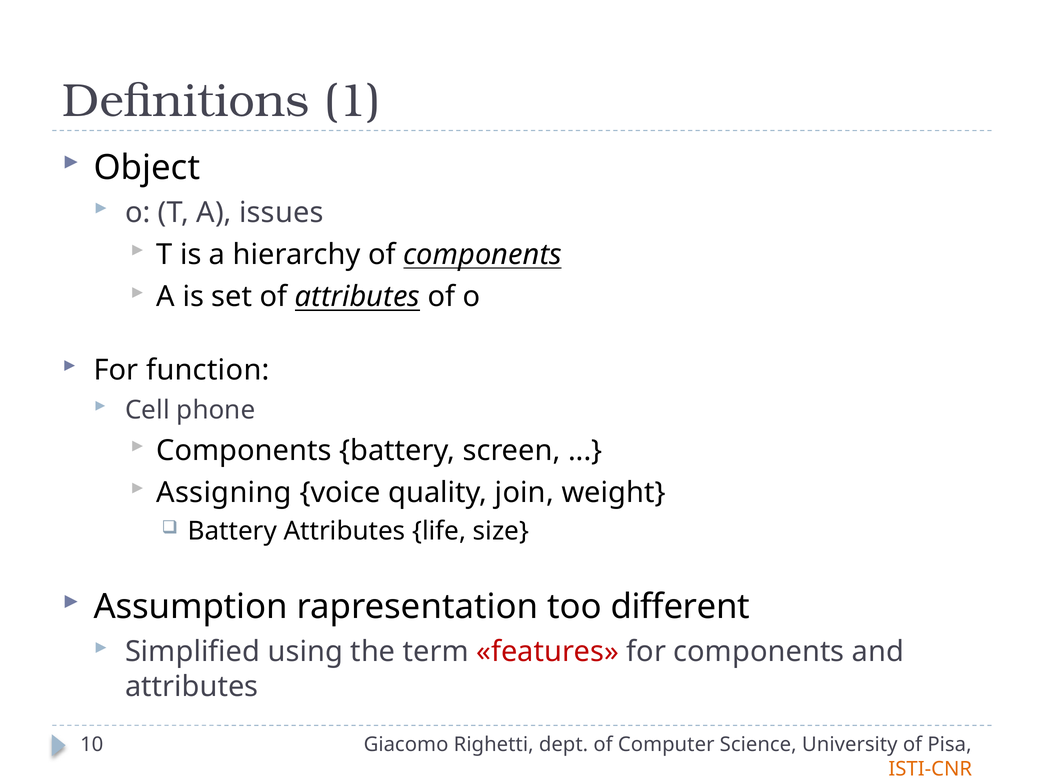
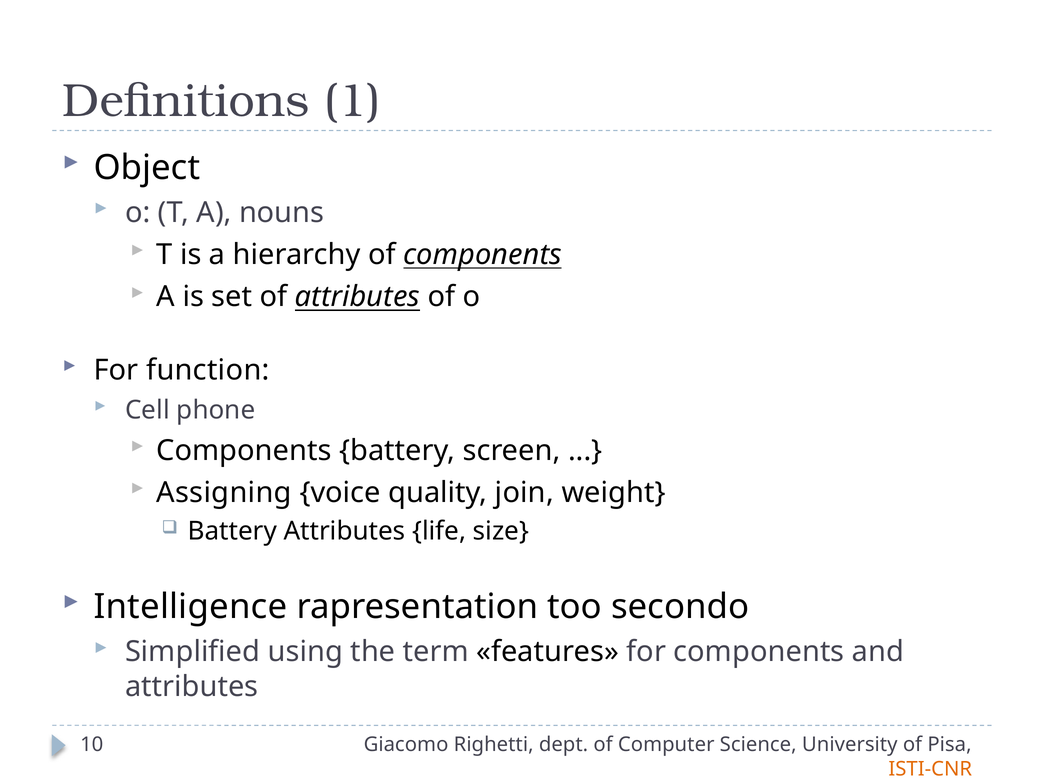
issues: issues -> nouns
Assumption: Assumption -> Intelligence
different: different -> secondo
features colour: red -> black
